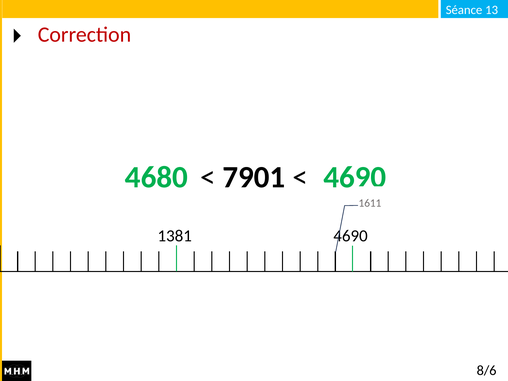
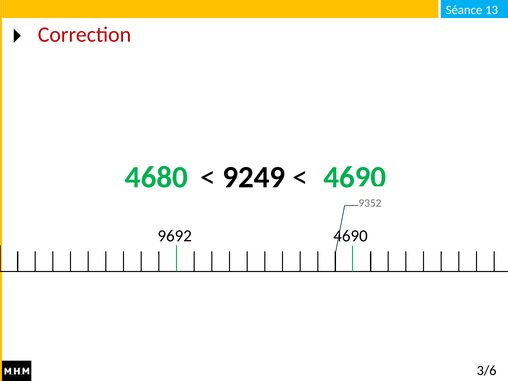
7901: 7901 -> 9249
1611: 1611 -> 9352
1381: 1381 -> 9692
8/6: 8/6 -> 3/6
